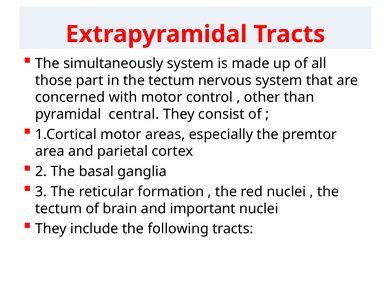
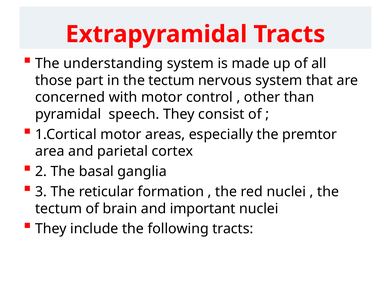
simultaneously: simultaneously -> understanding
central: central -> speech
